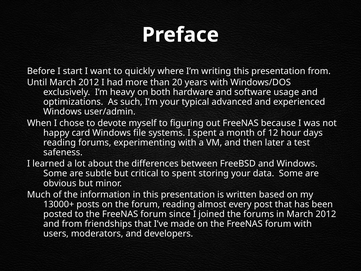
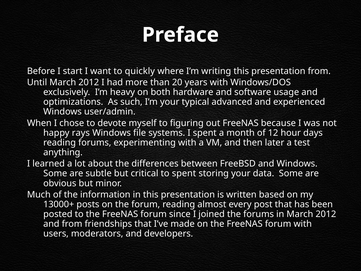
card: card -> rays
safeness: safeness -> anything
